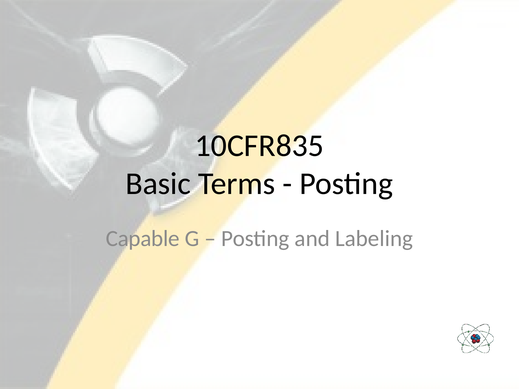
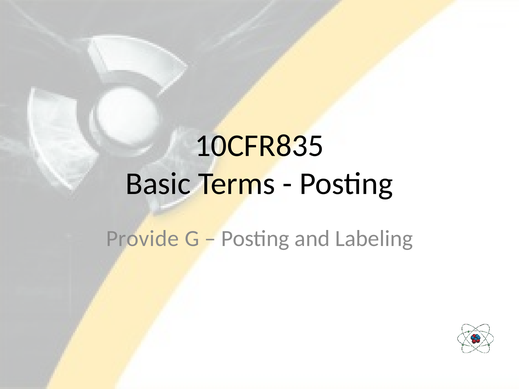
Capable: Capable -> Provide
